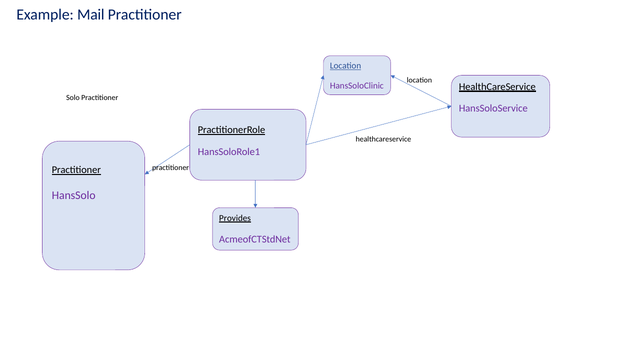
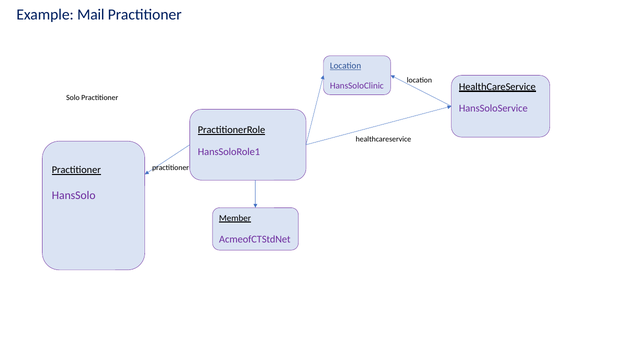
Provides: Provides -> Member
